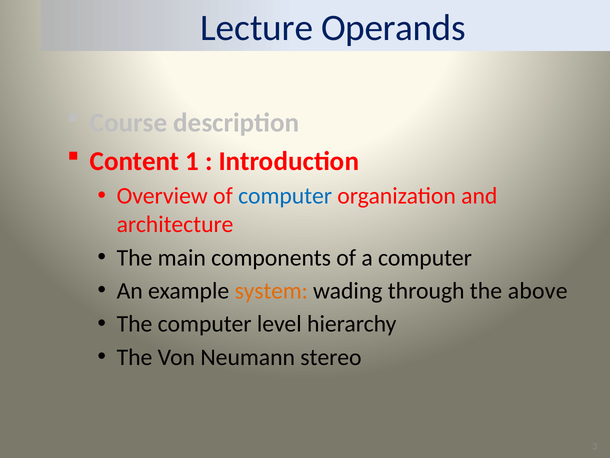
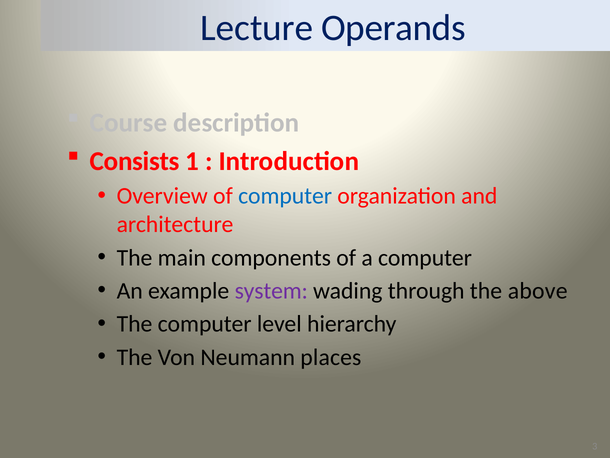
Content: Content -> Consists
system colour: orange -> purple
stereo: stereo -> places
